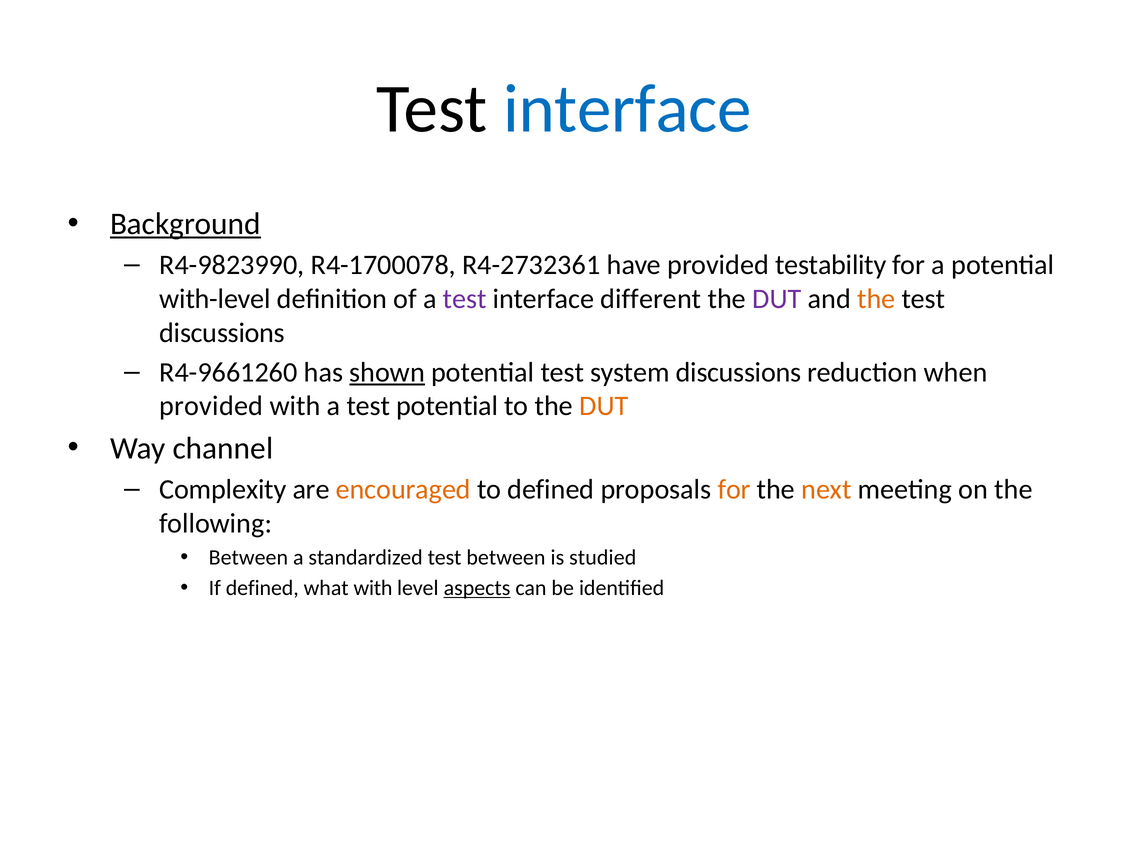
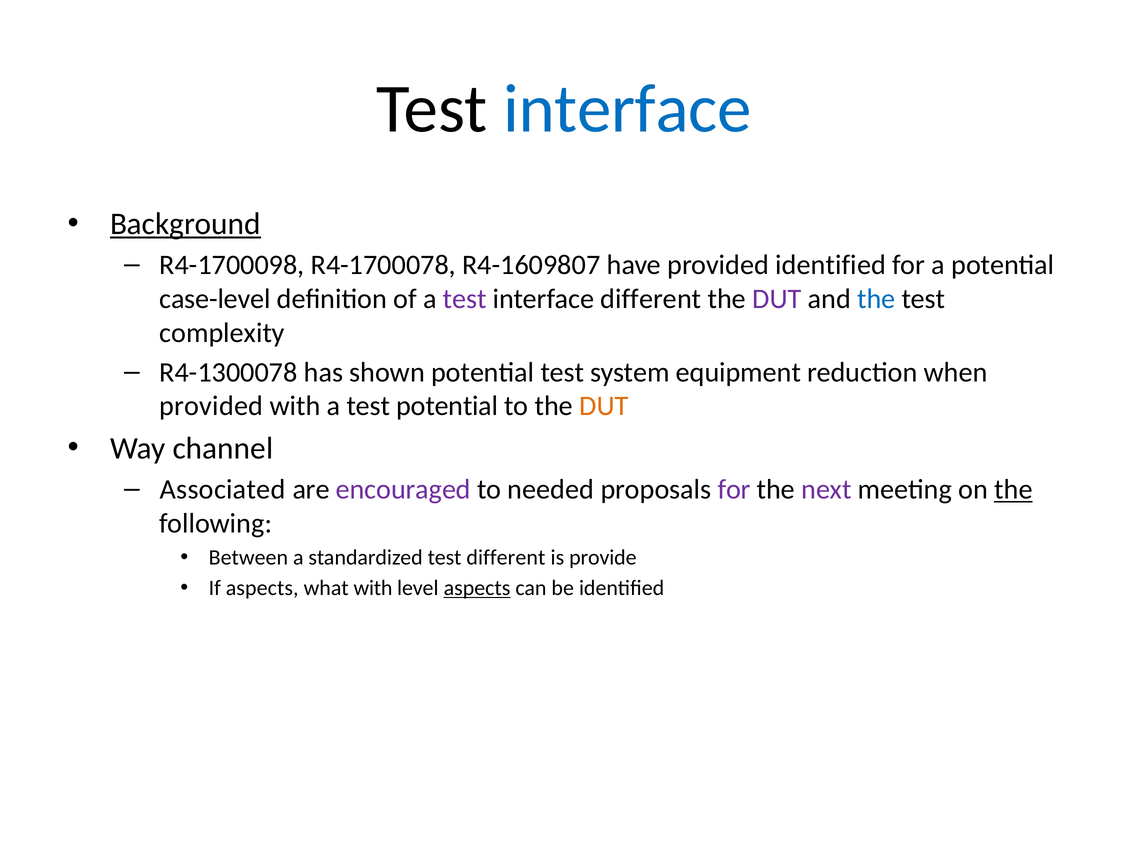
R4-9823990: R4-9823990 -> R4-1700098
R4-2732361: R4-2732361 -> R4-1609807
provided testability: testability -> identified
with-level: with-level -> case-level
the at (876, 299) colour: orange -> blue
discussions at (222, 333): discussions -> complexity
R4-9661260: R4-9661260 -> R4-1300078
shown underline: present -> none
system discussions: discussions -> equipment
Complexity: Complexity -> Associated
encouraged colour: orange -> purple
to defined: defined -> needed
for at (734, 490) colour: orange -> purple
next colour: orange -> purple
the at (1013, 490) underline: none -> present
test between: between -> different
studied: studied -> provide
If defined: defined -> aspects
